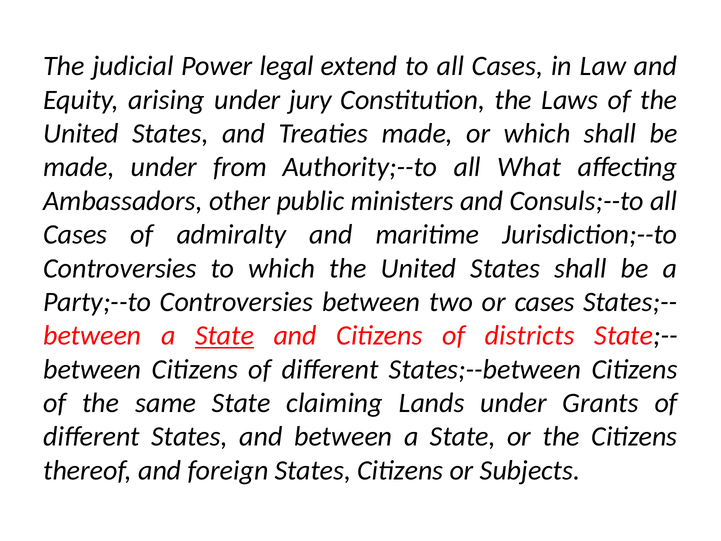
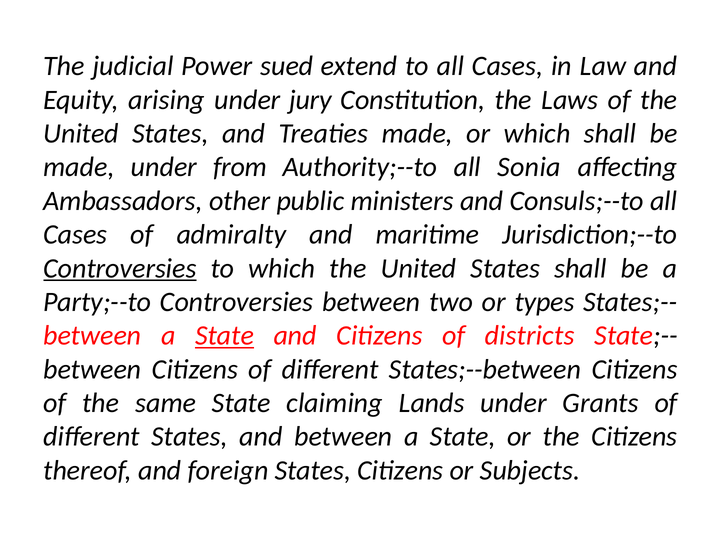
legal: legal -> sued
What: What -> Sonia
Controversies at (120, 268) underline: none -> present
or cases: cases -> types
